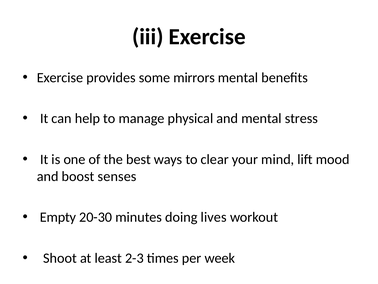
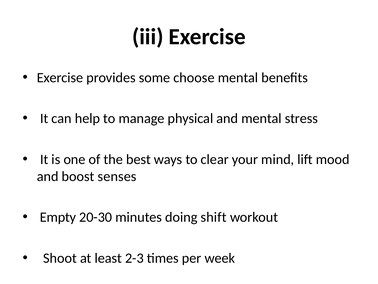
mirrors: mirrors -> choose
lives: lives -> shift
